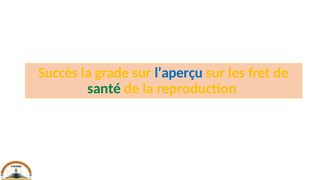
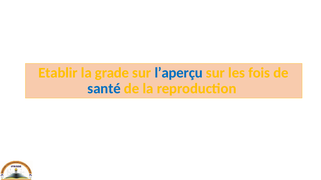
Succès: Succès -> Etablir
fret: fret -> fois
santé colour: green -> blue
